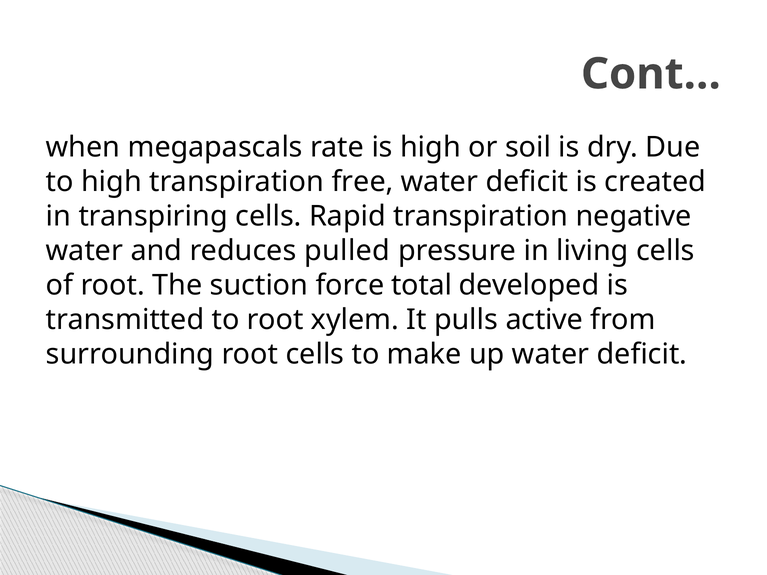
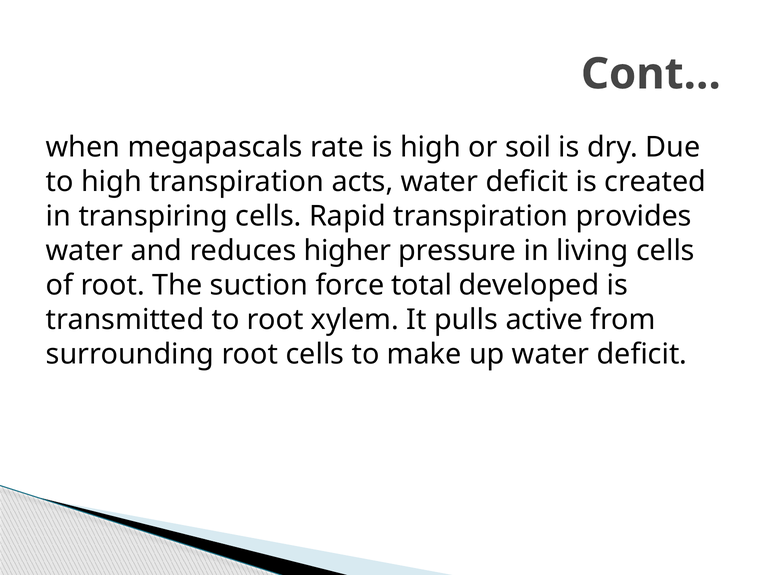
free: free -> acts
negative: negative -> provides
pulled: pulled -> higher
